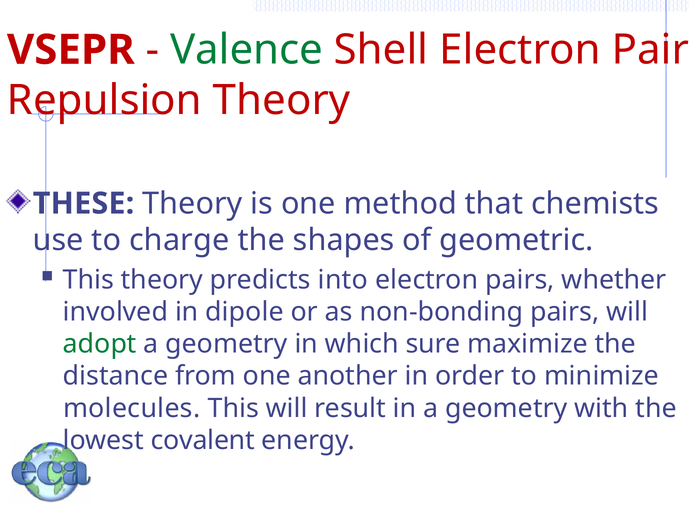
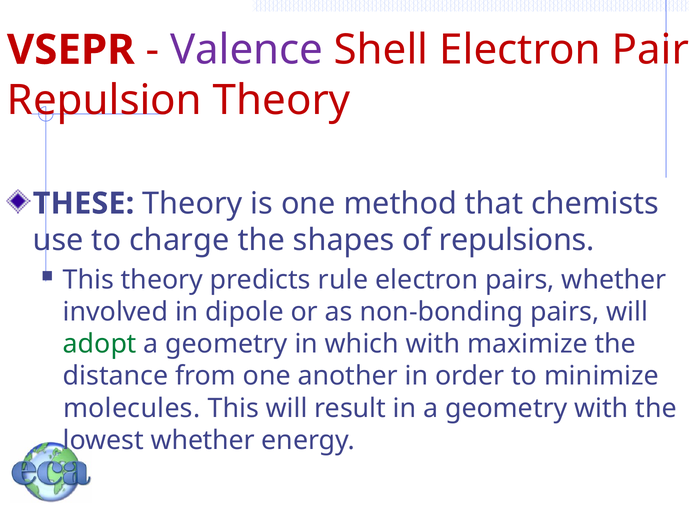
Valence colour: green -> purple
geometric: geometric -> repulsions
into: into -> rule
which sure: sure -> with
lowest covalent: covalent -> whether
